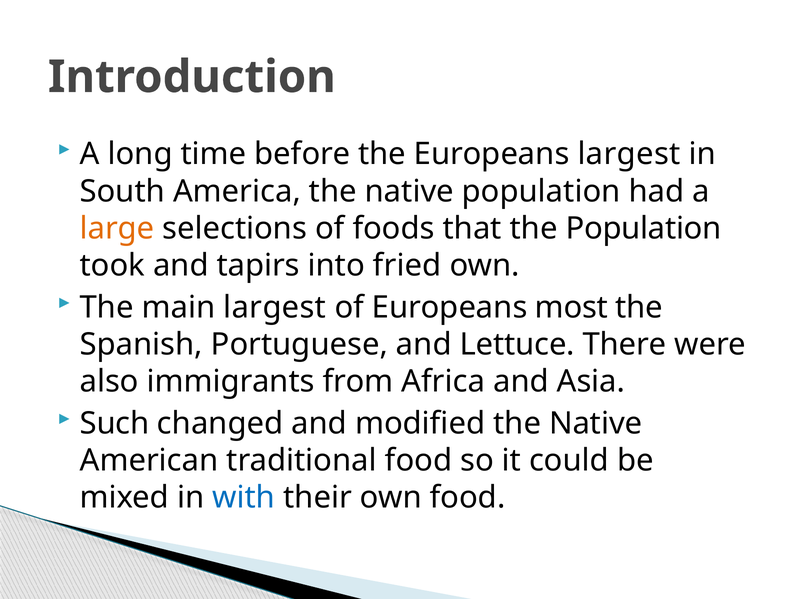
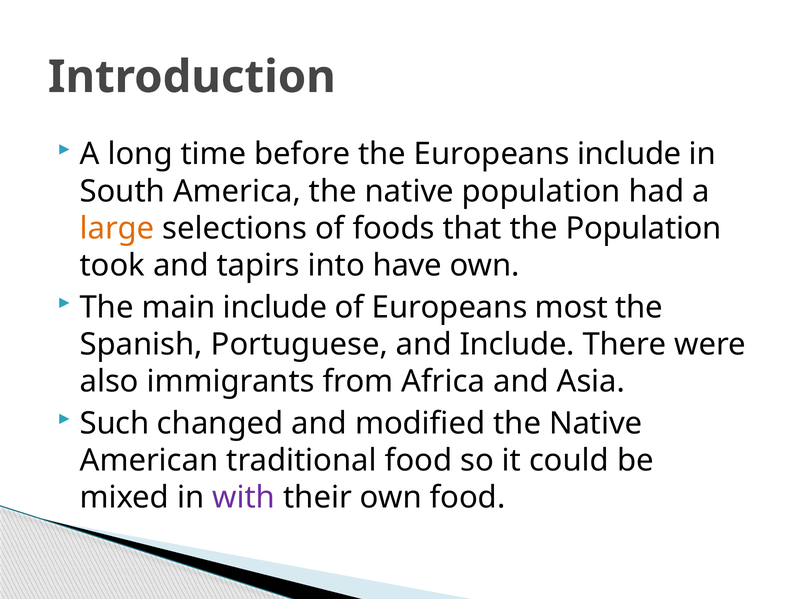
Europeans largest: largest -> include
fried: fried -> have
main largest: largest -> include
and Lettuce: Lettuce -> Include
with colour: blue -> purple
